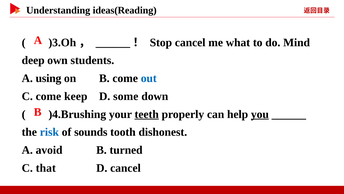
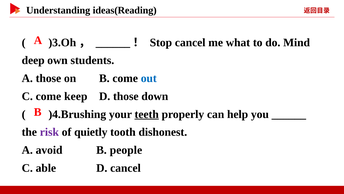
A using: using -> those
D some: some -> those
you underline: present -> none
risk colour: blue -> purple
sounds: sounds -> quietly
turned: turned -> people
that: that -> able
